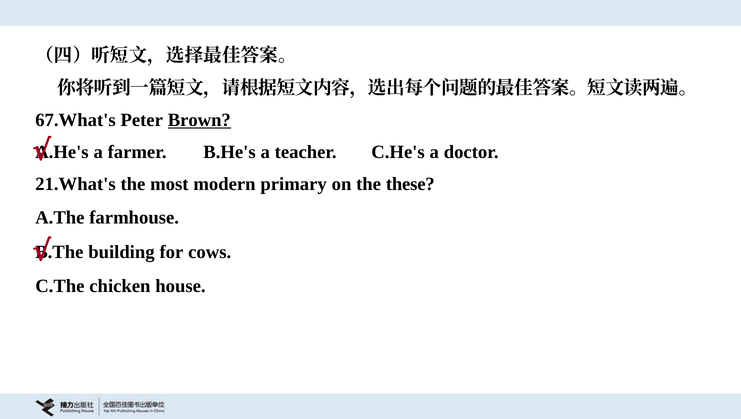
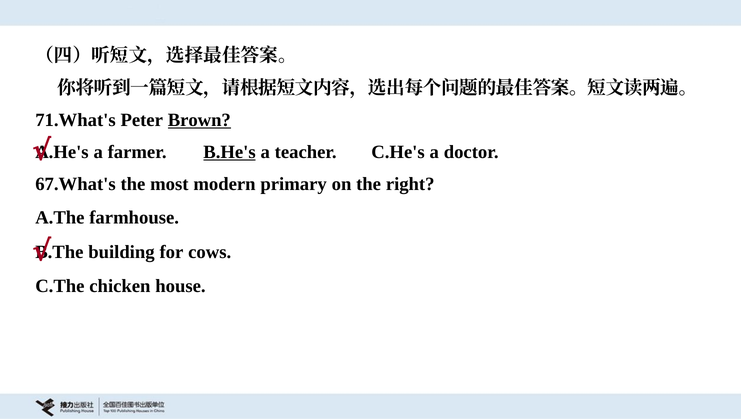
67.What's: 67.What's -> 71.What's
B.He's underline: none -> present
21.What's: 21.What's -> 67.What's
these: these -> right
